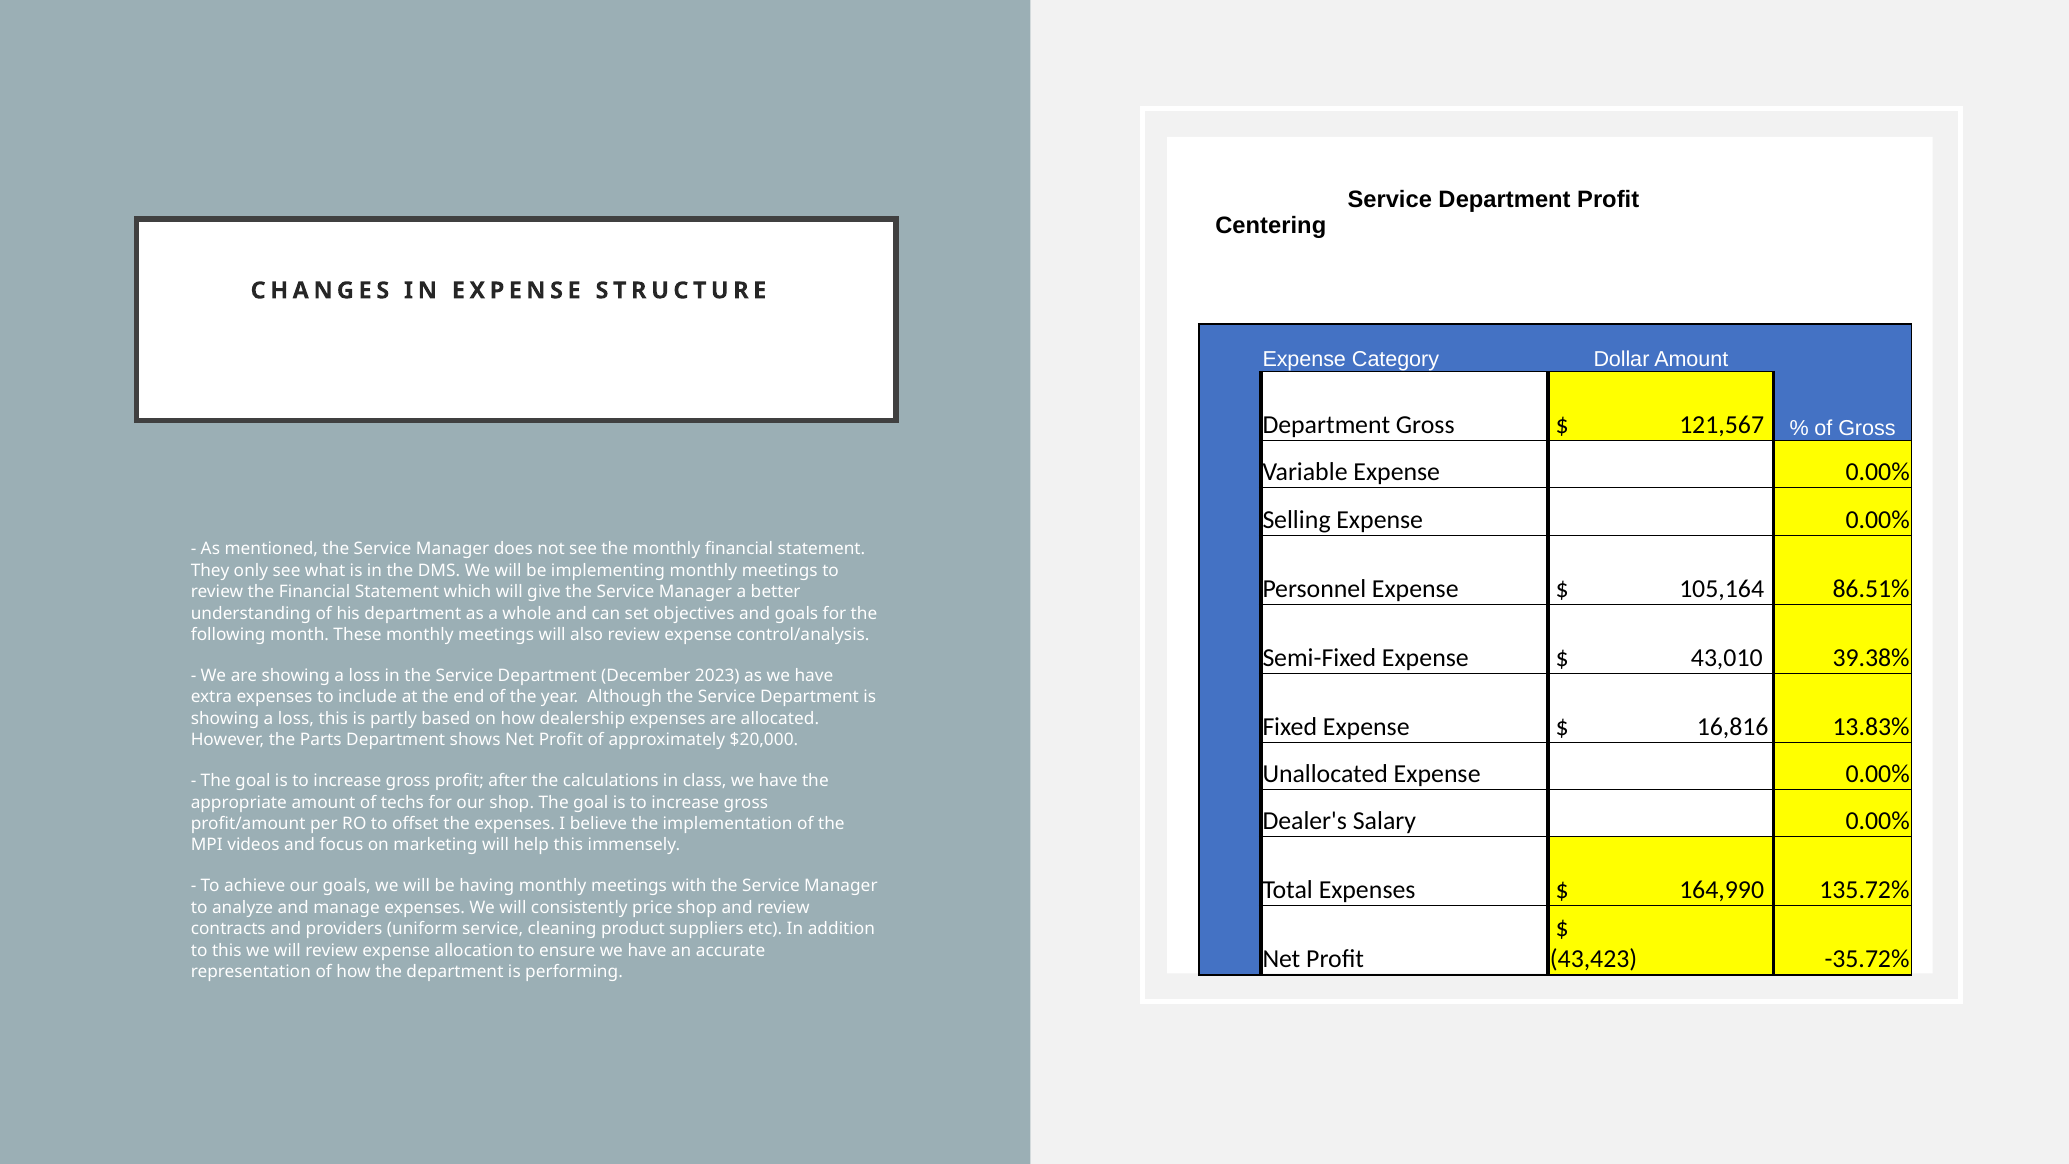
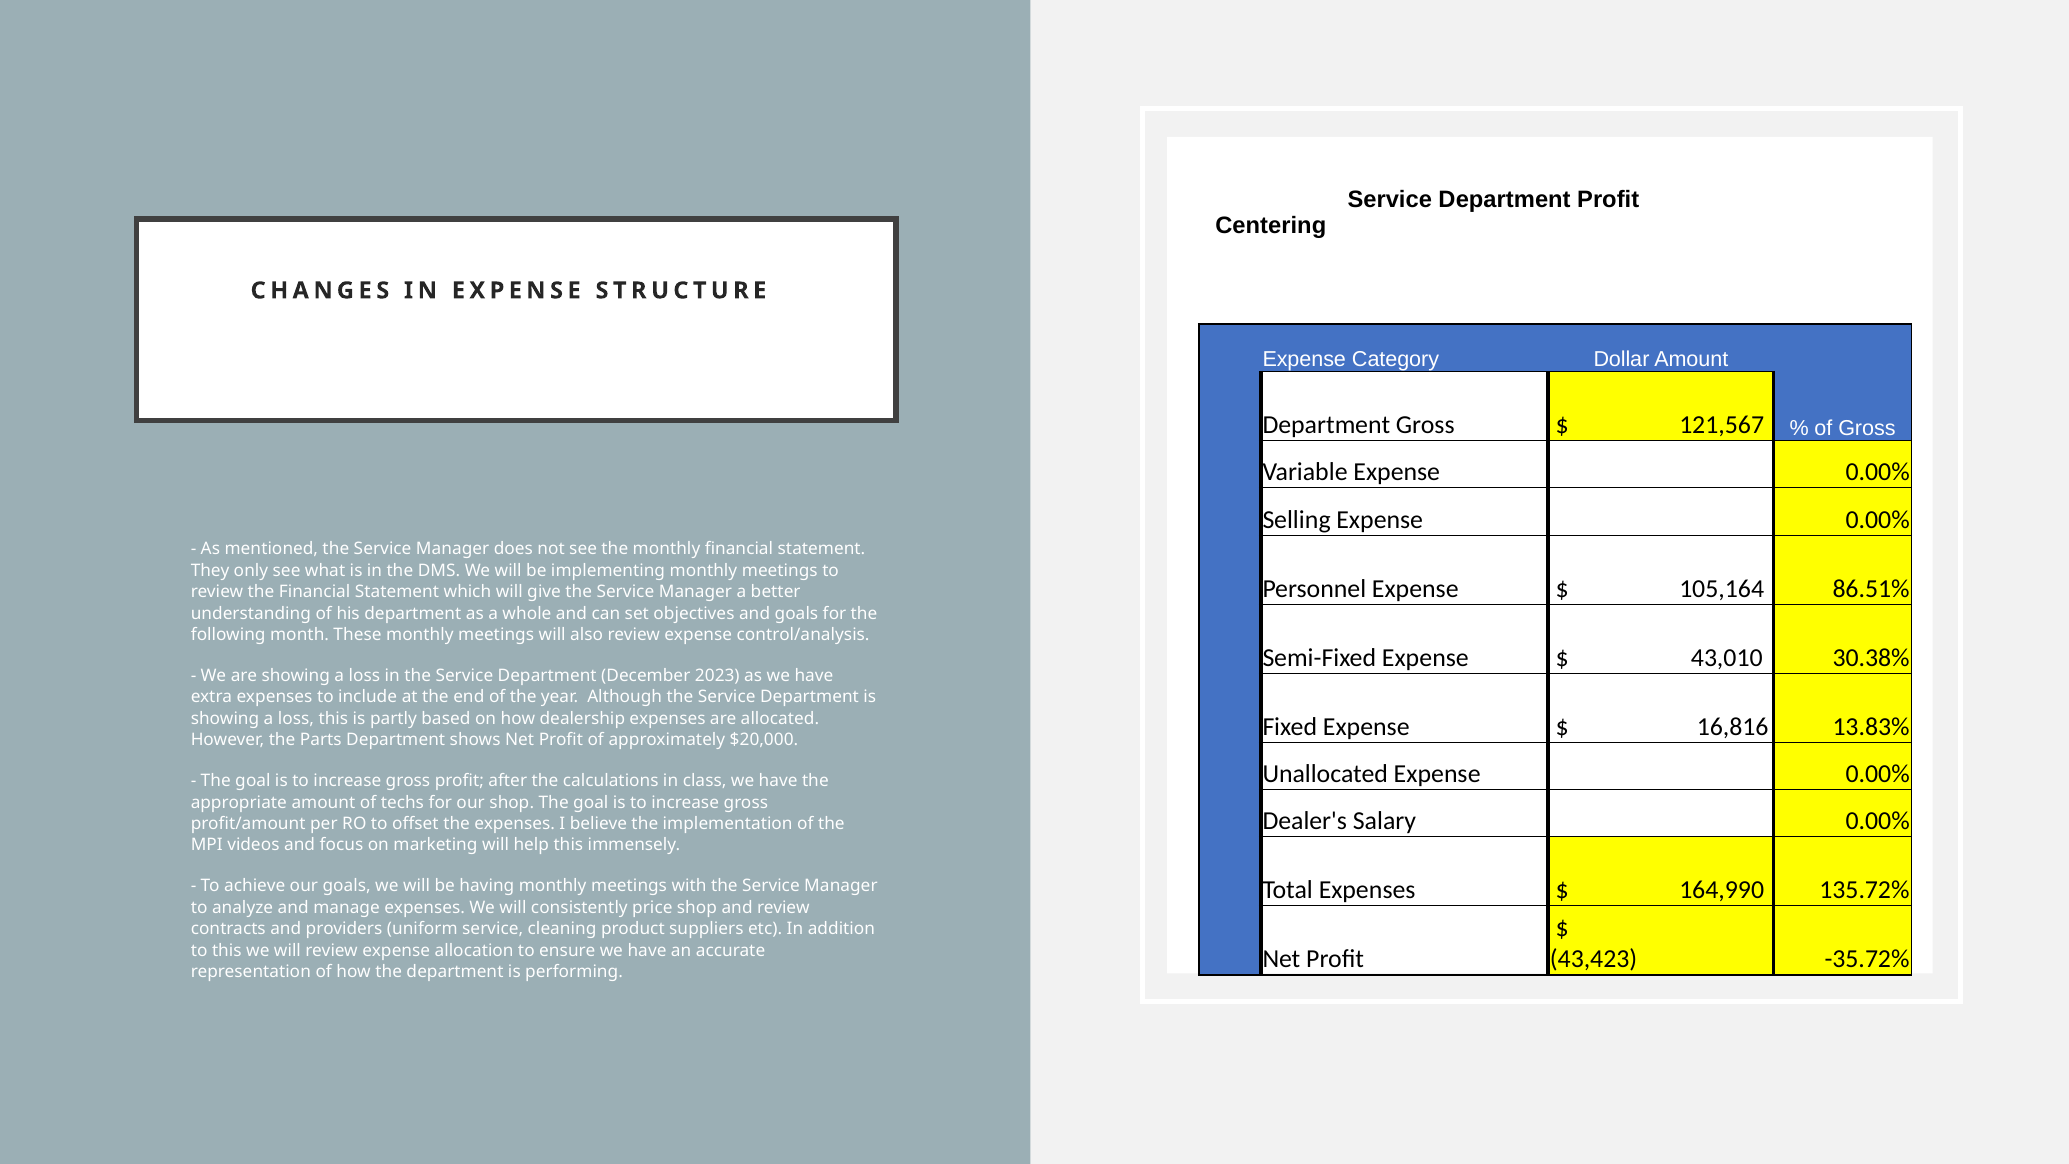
39.38%: 39.38% -> 30.38%
